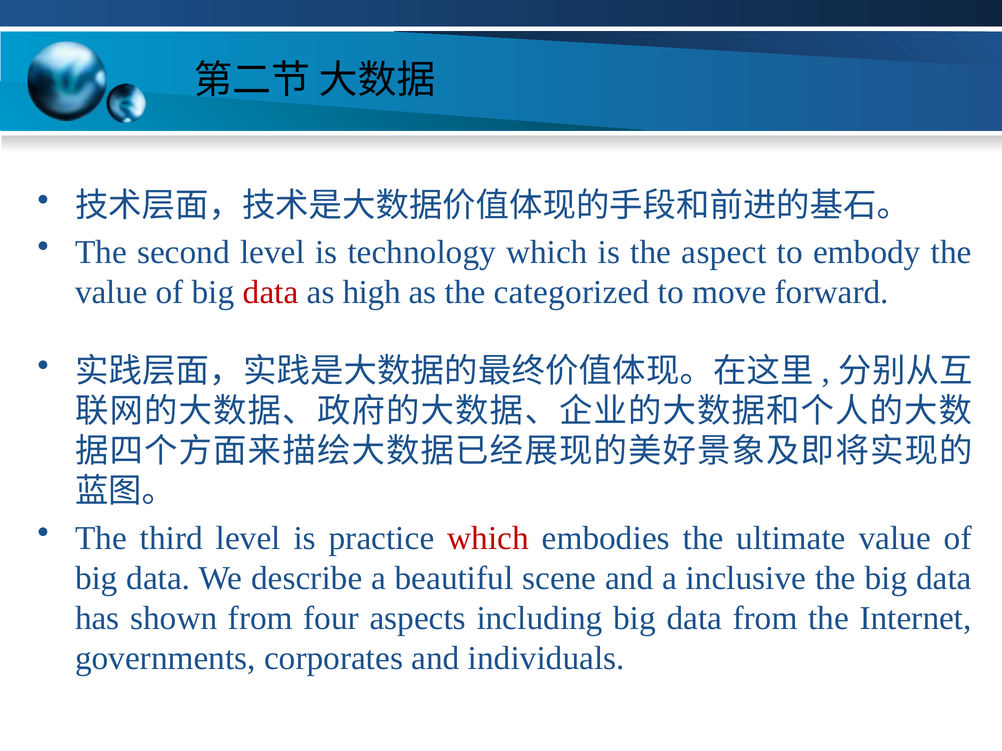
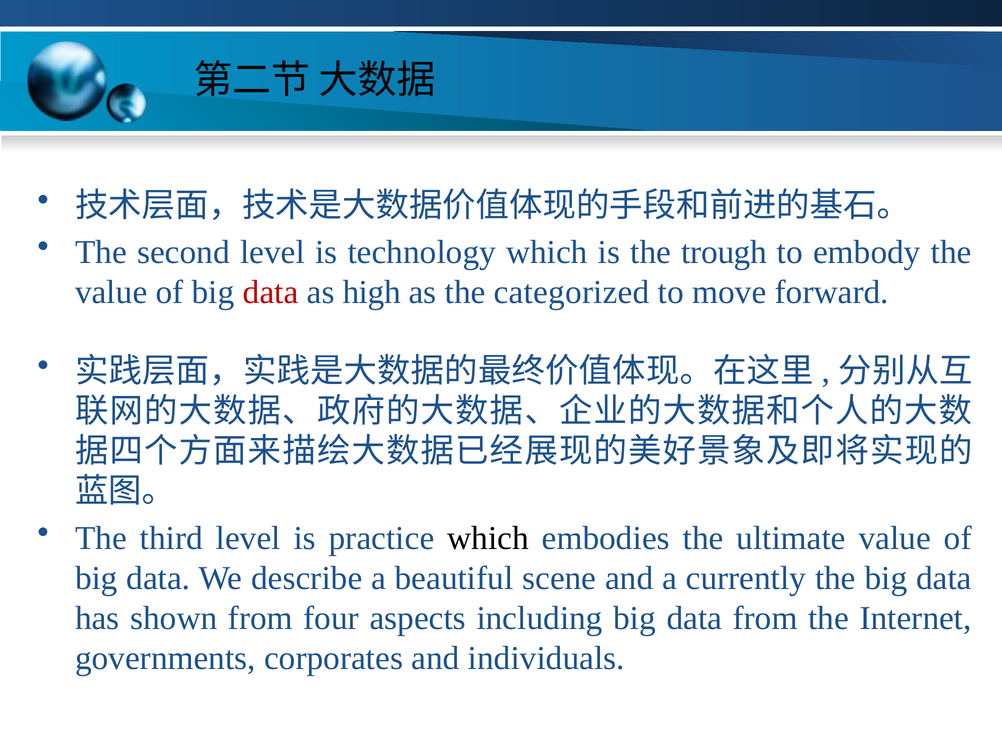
aspect: aspect -> trough
which at (488, 538) colour: red -> black
inclusive: inclusive -> currently
